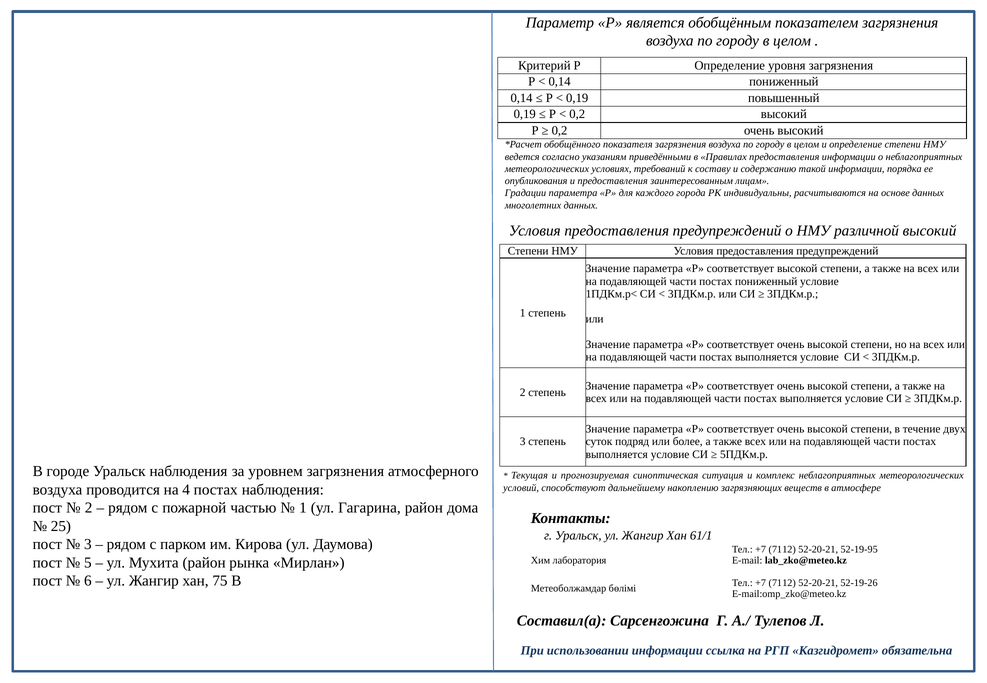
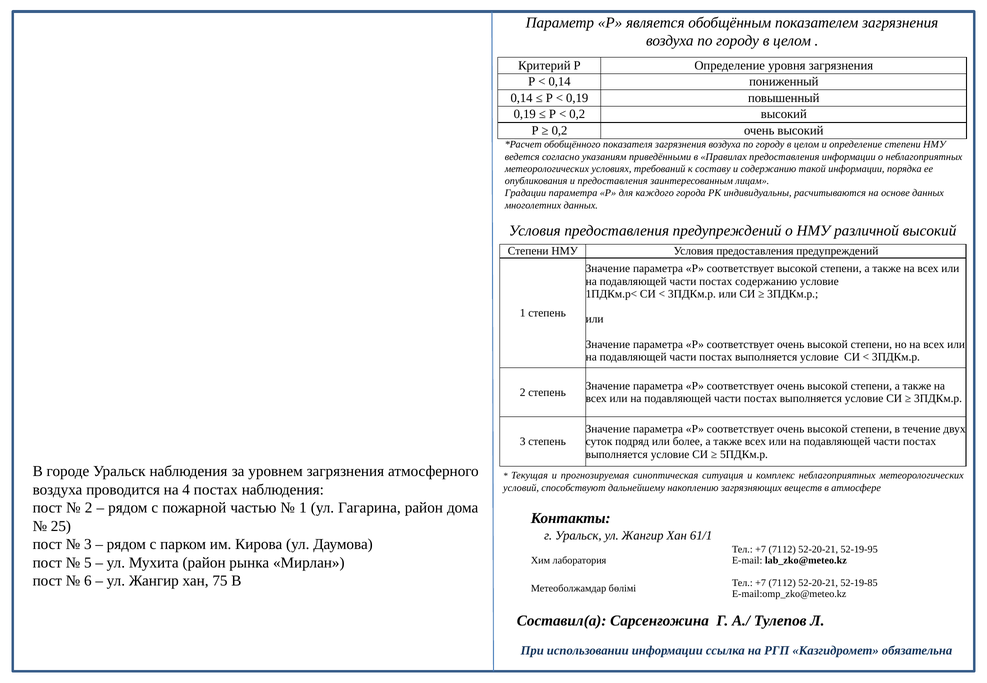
постах пониженный: пониженный -> содержанию
52-19-26: 52-19-26 -> 52-19-85
